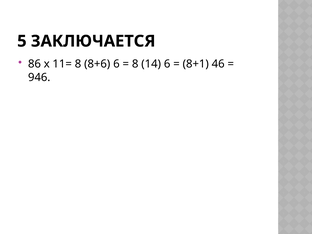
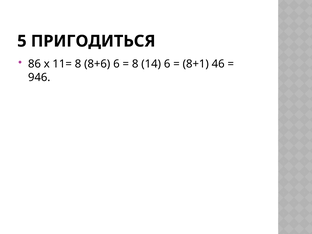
ЗАКЛЮЧАЕТСЯ: ЗАКЛЮЧАЕТСЯ -> ПРИГОДИТЬСЯ
